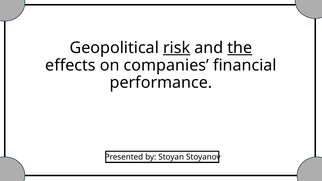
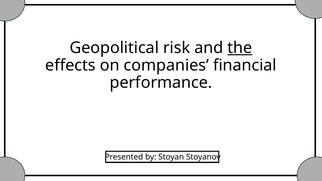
risk underline: present -> none
